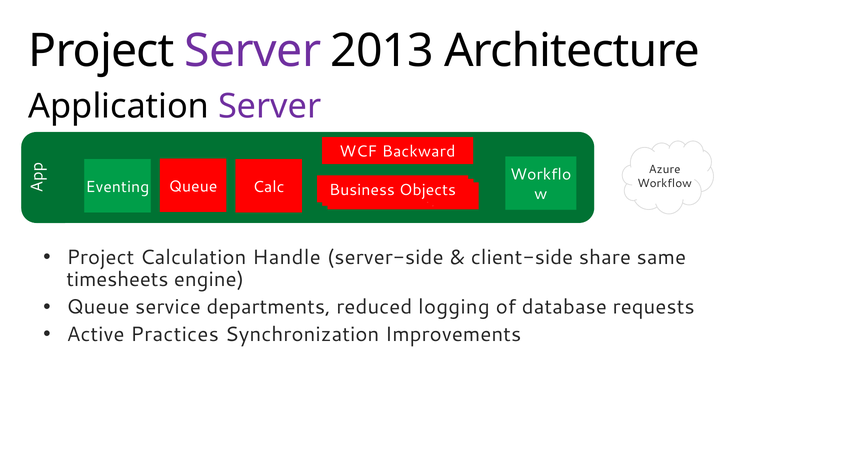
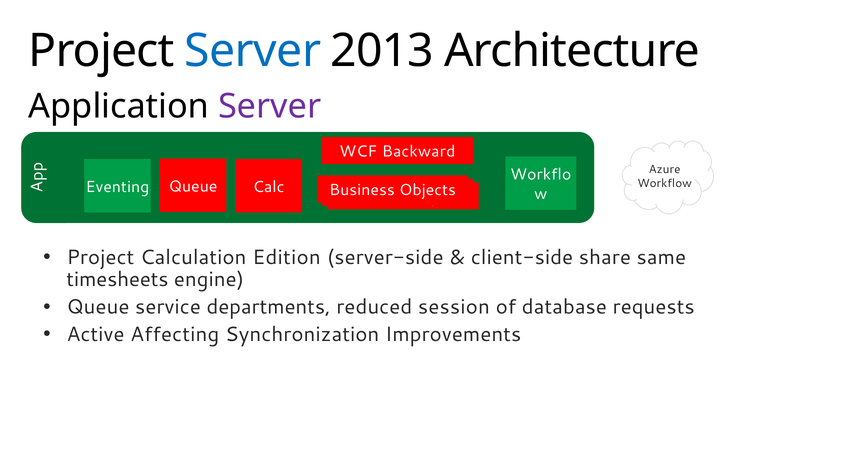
Server at (253, 51) colour: purple -> blue
Handle: Handle -> Edition
logging: logging -> session
Practices: Practices -> Affecting
